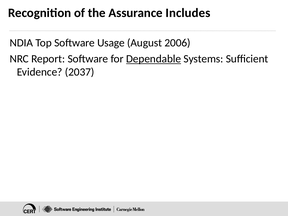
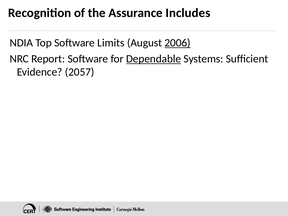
Usage: Usage -> Limits
2006 underline: none -> present
2037: 2037 -> 2057
